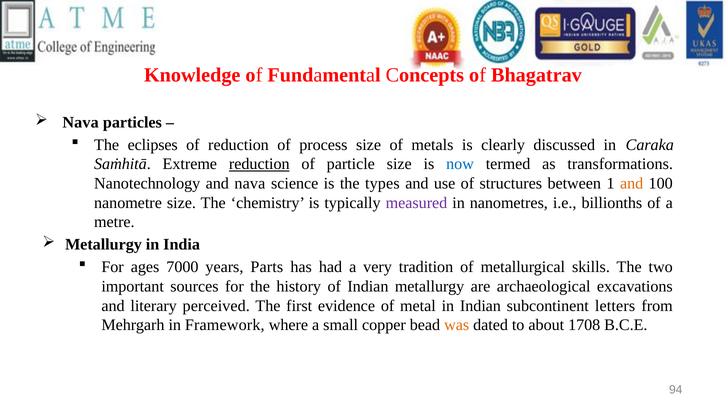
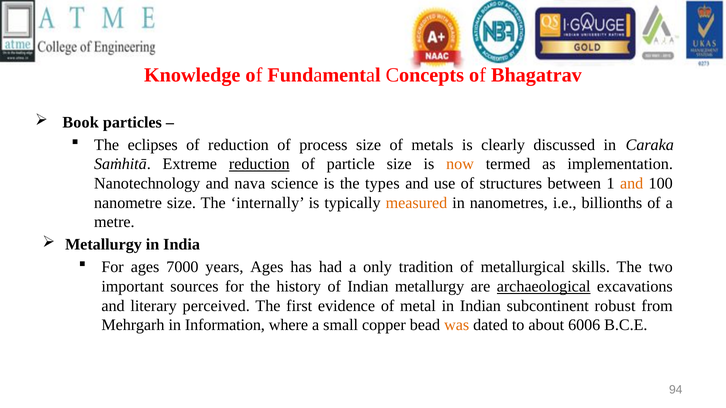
Nava at (81, 122): Nava -> Book
now colour: blue -> orange
transformations: transformations -> implementation
chemistry: chemistry -> internally
measured colour: purple -> orange
years Parts: Parts -> Ages
very: very -> only
archaeological underline: none -> present
letters: letters -> robust
Framework: Framework -> Information
1708: 1708 -> 6006
